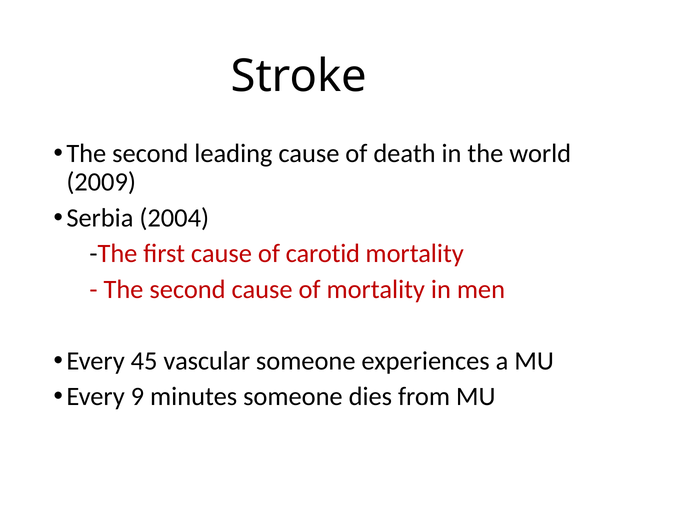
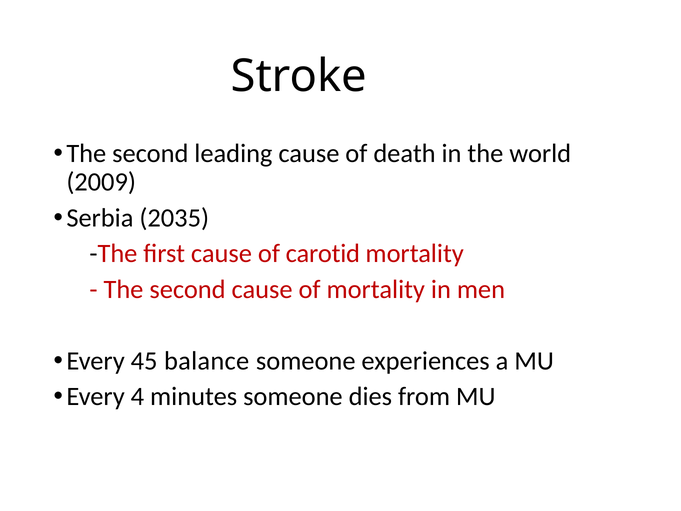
2004: 2004 -> 2035
vascular: vascular -> balance
9: 9 -> 4
